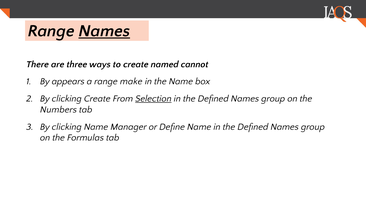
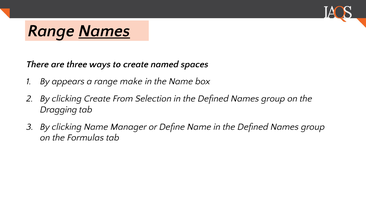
cannot: cannot -> spaces
Selection underline: present -> none
Numbers: Numbers -> Dragging
